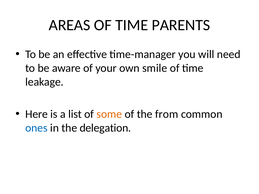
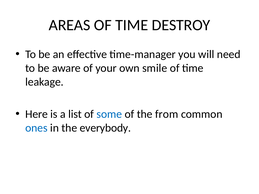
PARENTS: PARENTS -> DESTROY
some colour: orange -> blue
delegation: delegation -> everybody
